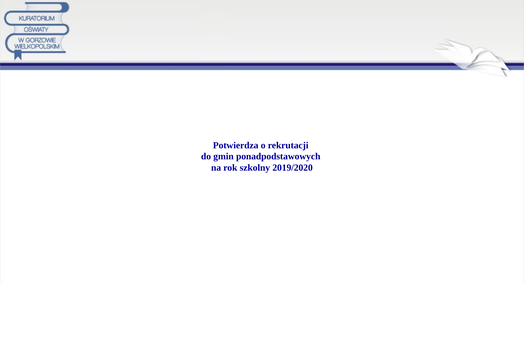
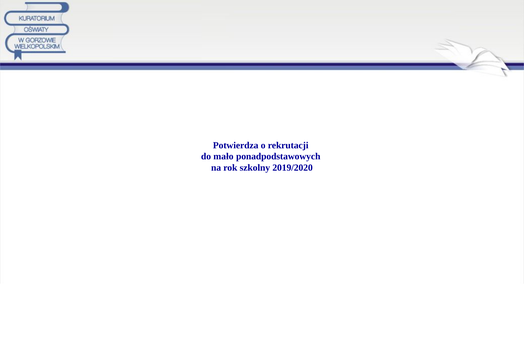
gmin: gmin -> mało
